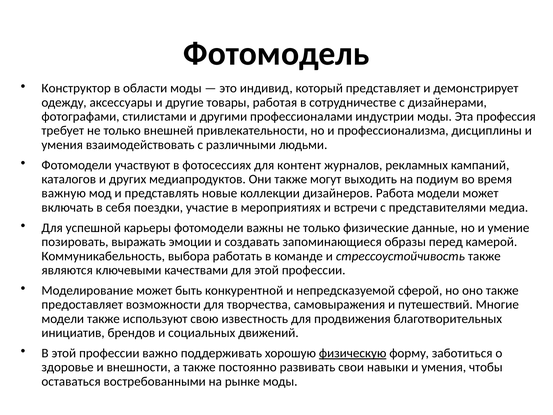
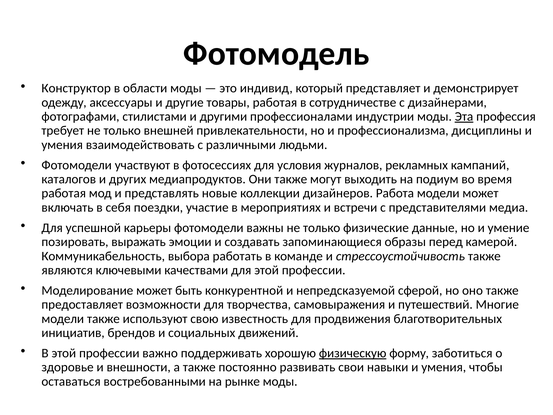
Эта underline: none -> present
контент: контент -> условия
важную at (64, 193): важную -> работая
